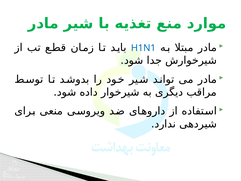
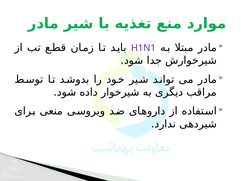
H1N1 colour: blue -> purple
